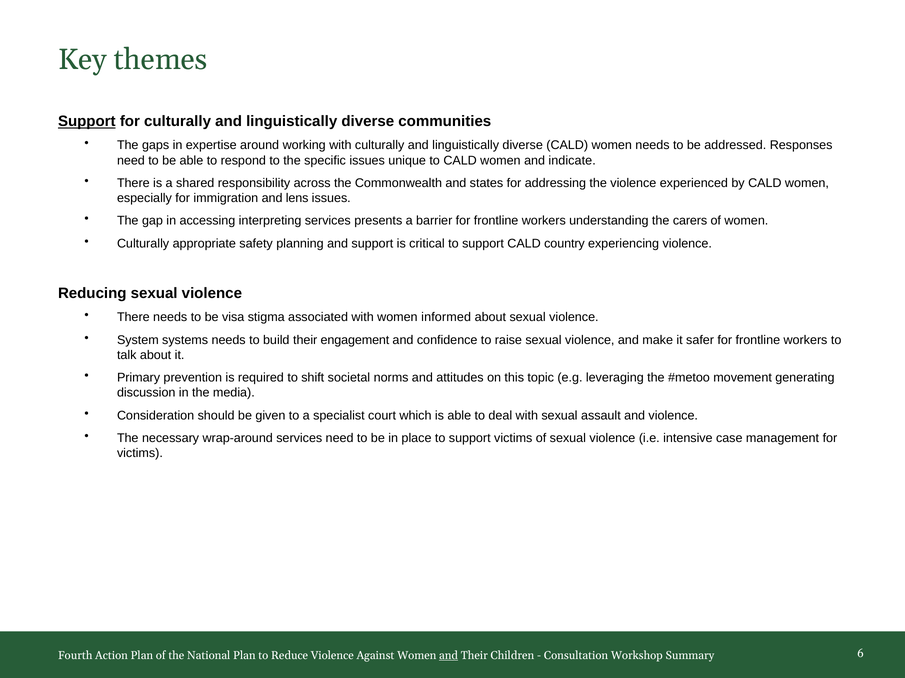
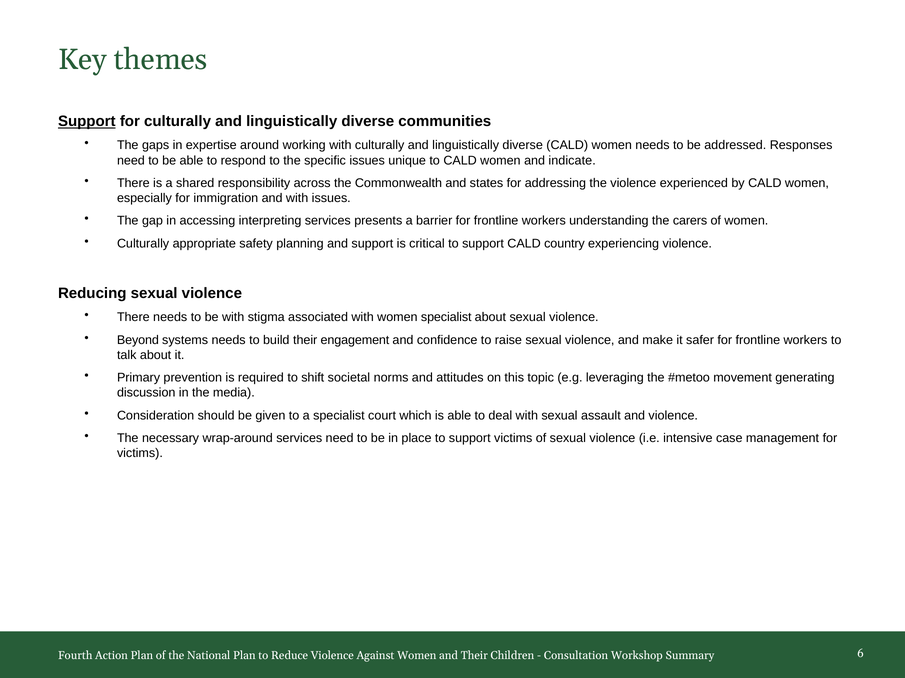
and lens: lens -> with
be visa: visa -> with
women informed: informed -> specialist
System: System -> Beyond
and at (449, 656) underline: present -> none
